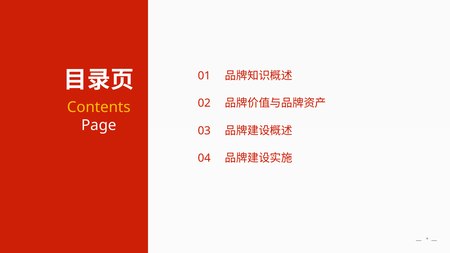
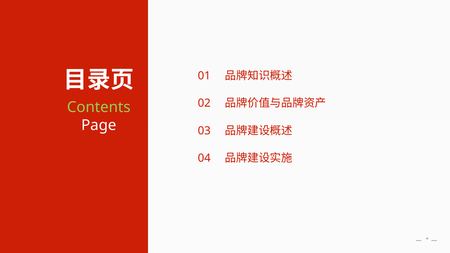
Contents colour: yellow -> light green
